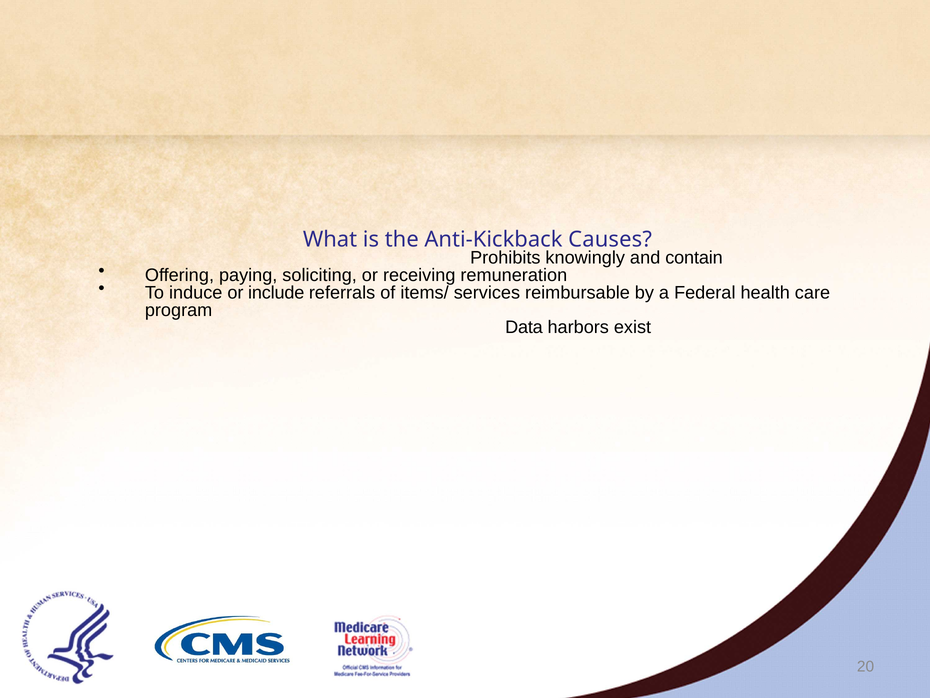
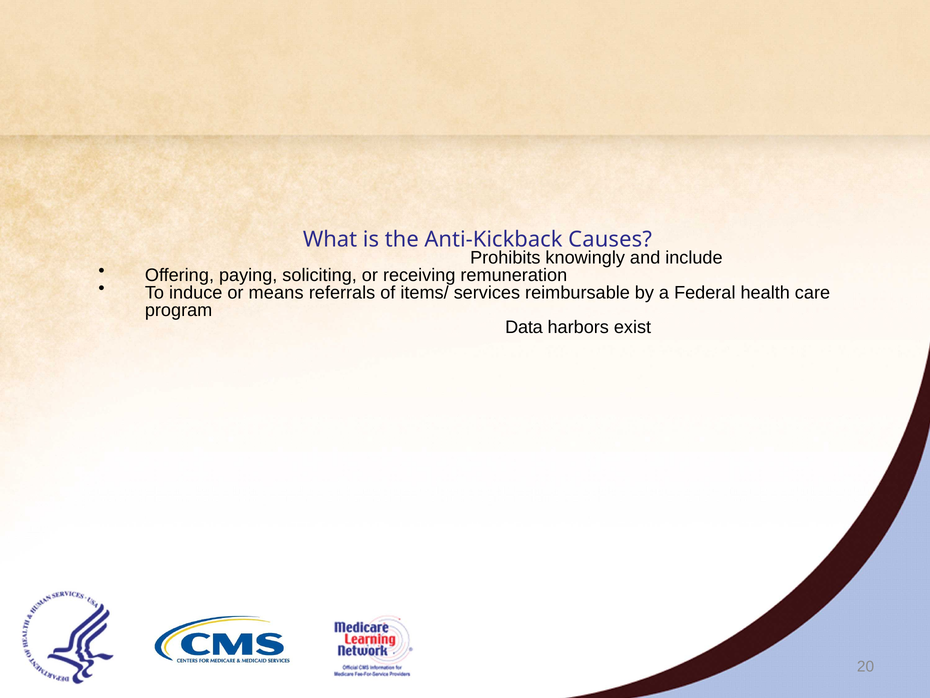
contain: contain -> include
include: include -> means
